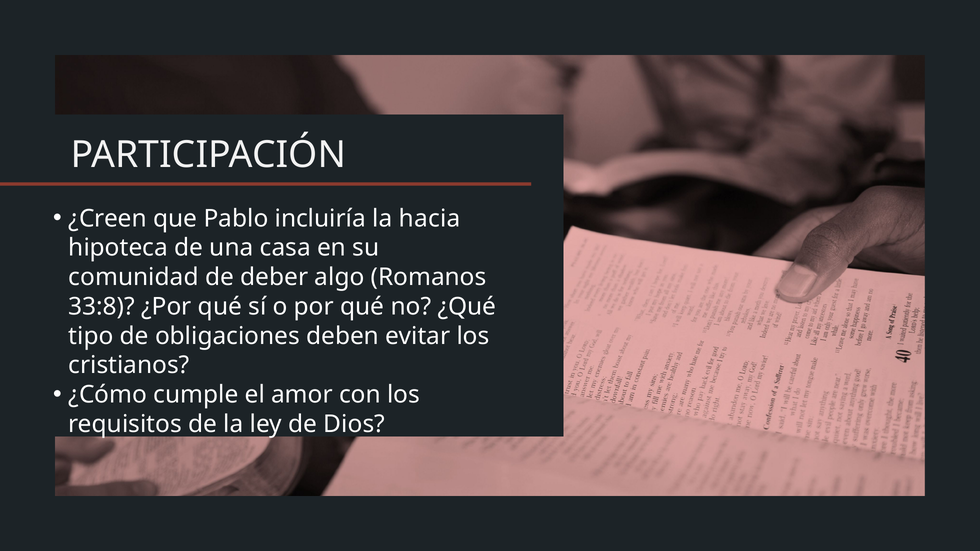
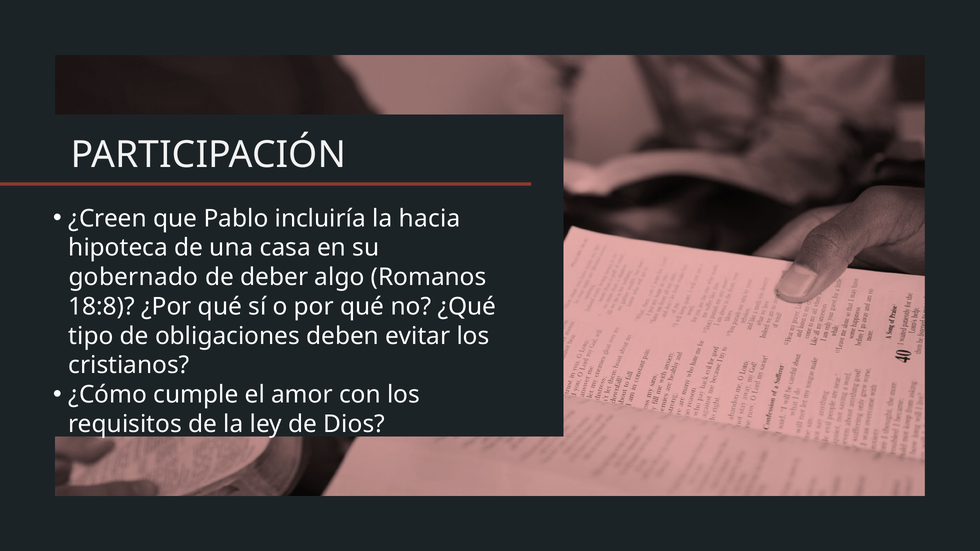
comunidad: comunidad -> gobernado
33:8: 33:8 -> 18:8
